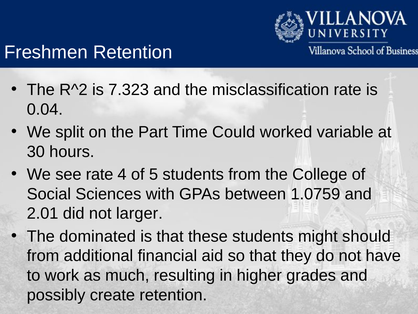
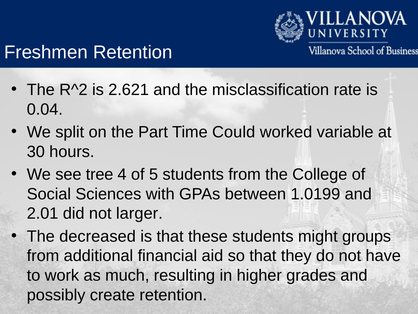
7.323: 7.323 -> 2.621
see rate: rate -> tree
1.0759: 1.0759 -> 1.0199
dominated: dominated -> decreased
should: should -> groups
